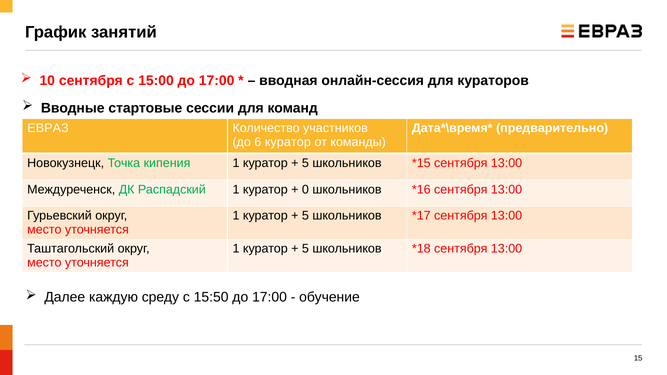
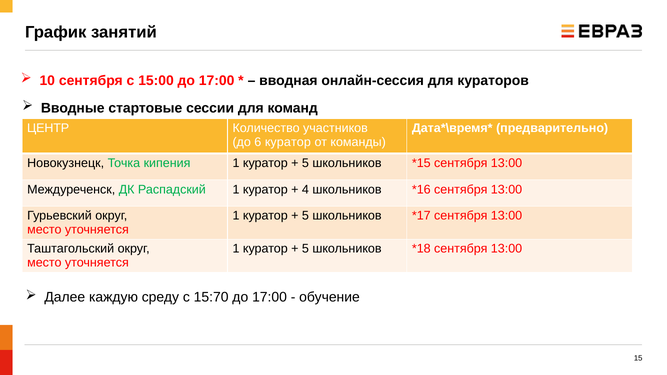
ЕВРАЗ: ЕВРАЗ -> ЦЕНТР
0: 0 -> 4
15:50: 15:50 -> 15:70
